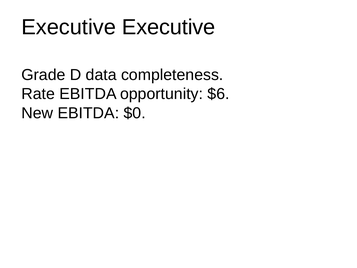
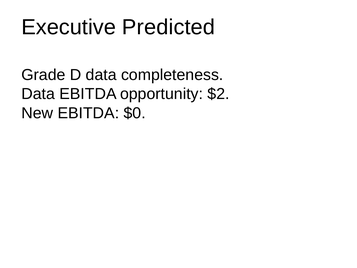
Executive Executive: Executive -> Predicted
Rate at (38, 94): Rate -> Data
$6: $6 -> $2
